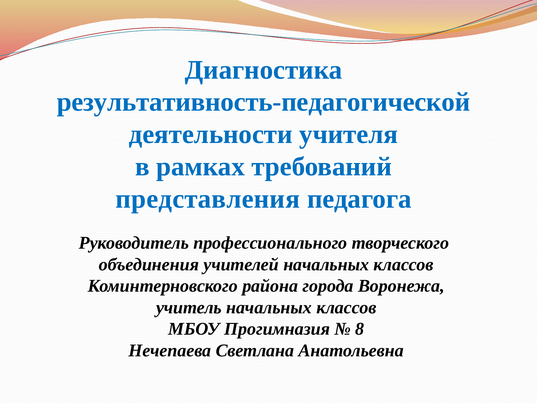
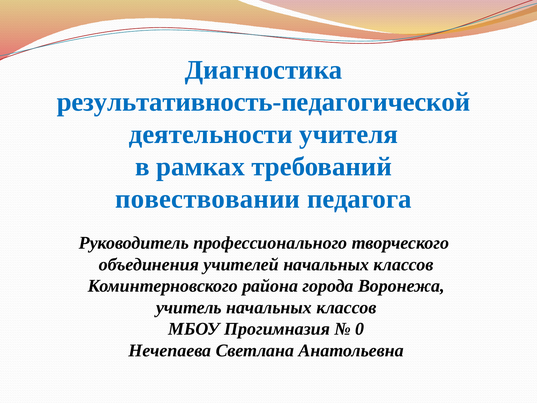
представления: представления -> повествовании
8: 8 -> 0
